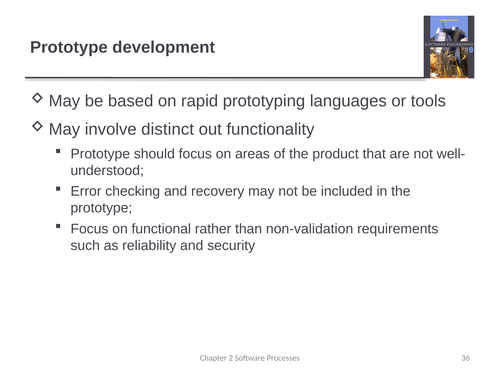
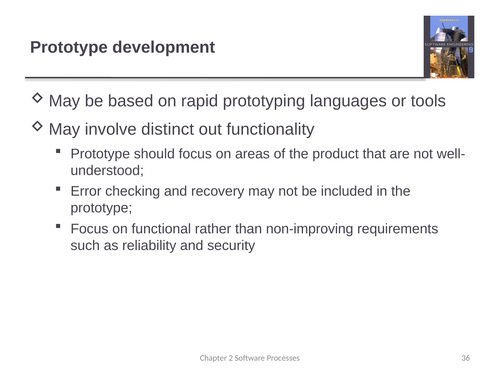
non-validation: non-validation -> non-improving
